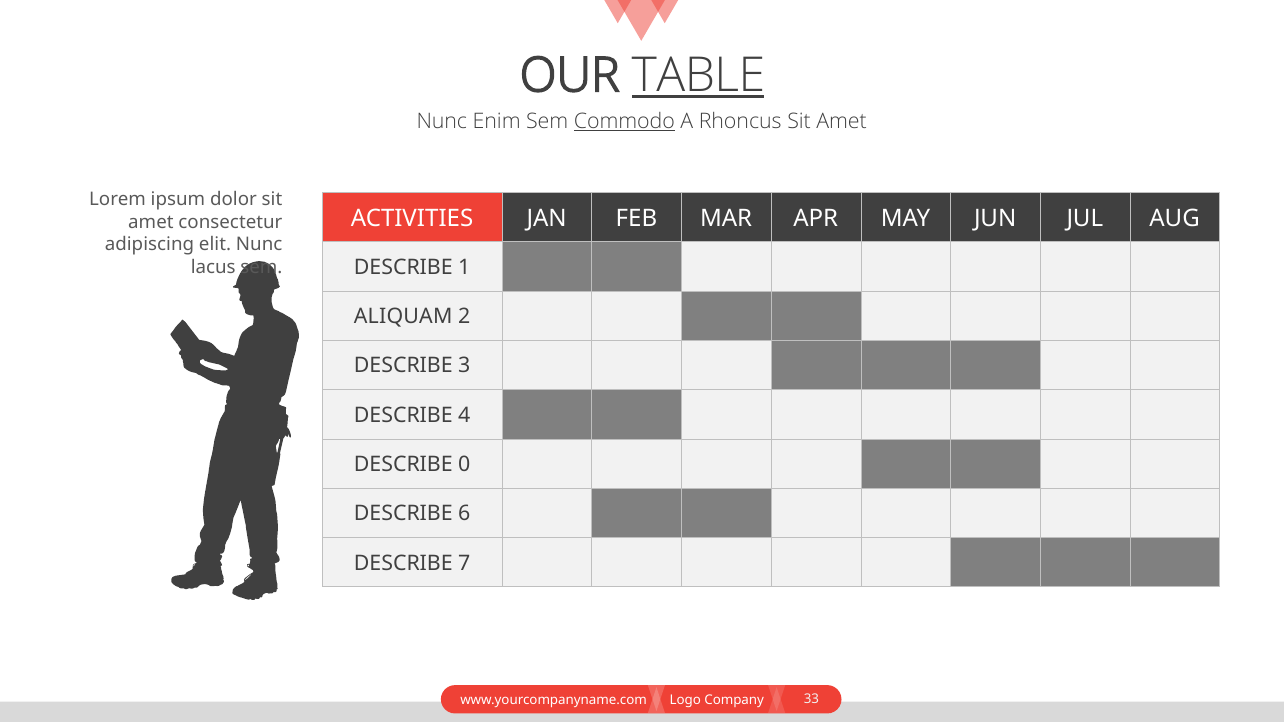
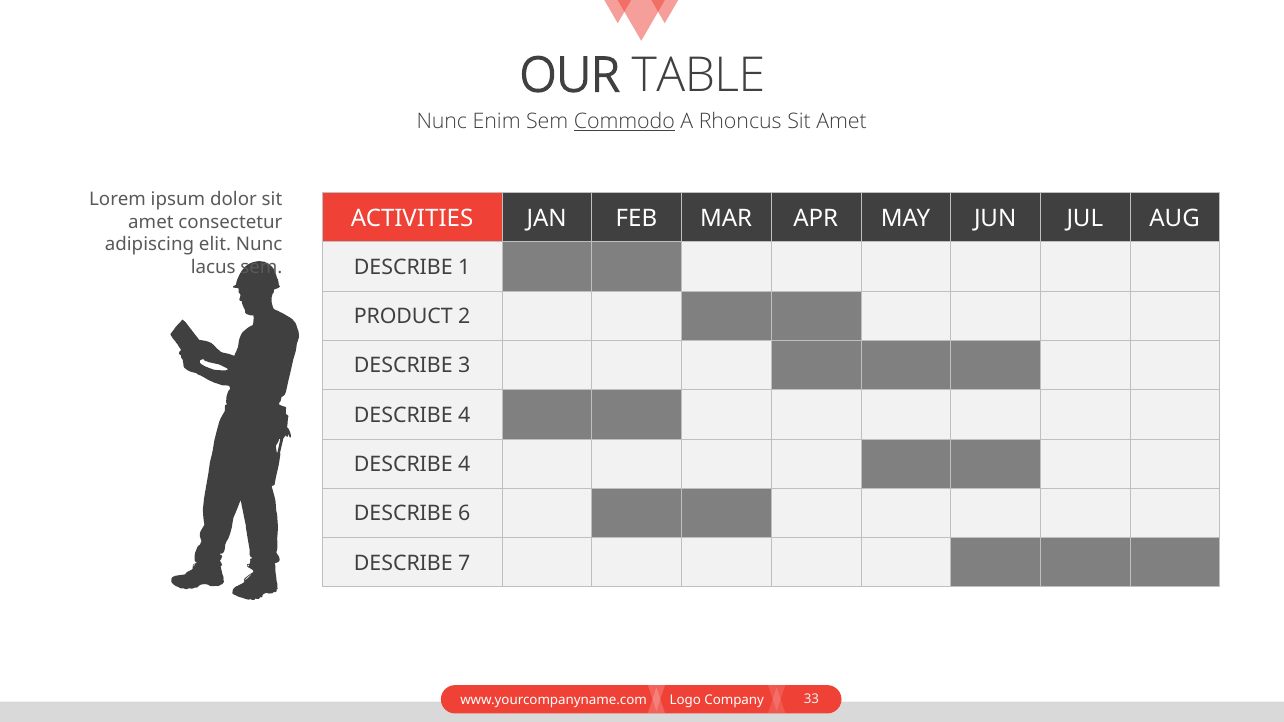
TABLE underline: present -> none
ALIQUAM: ALIQUAM -> PRODUCT
0 at (464, 465): 0 -> 4
